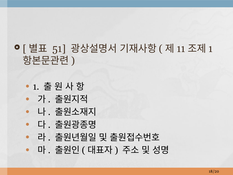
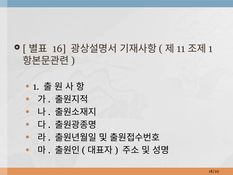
51: 51 -> 16
